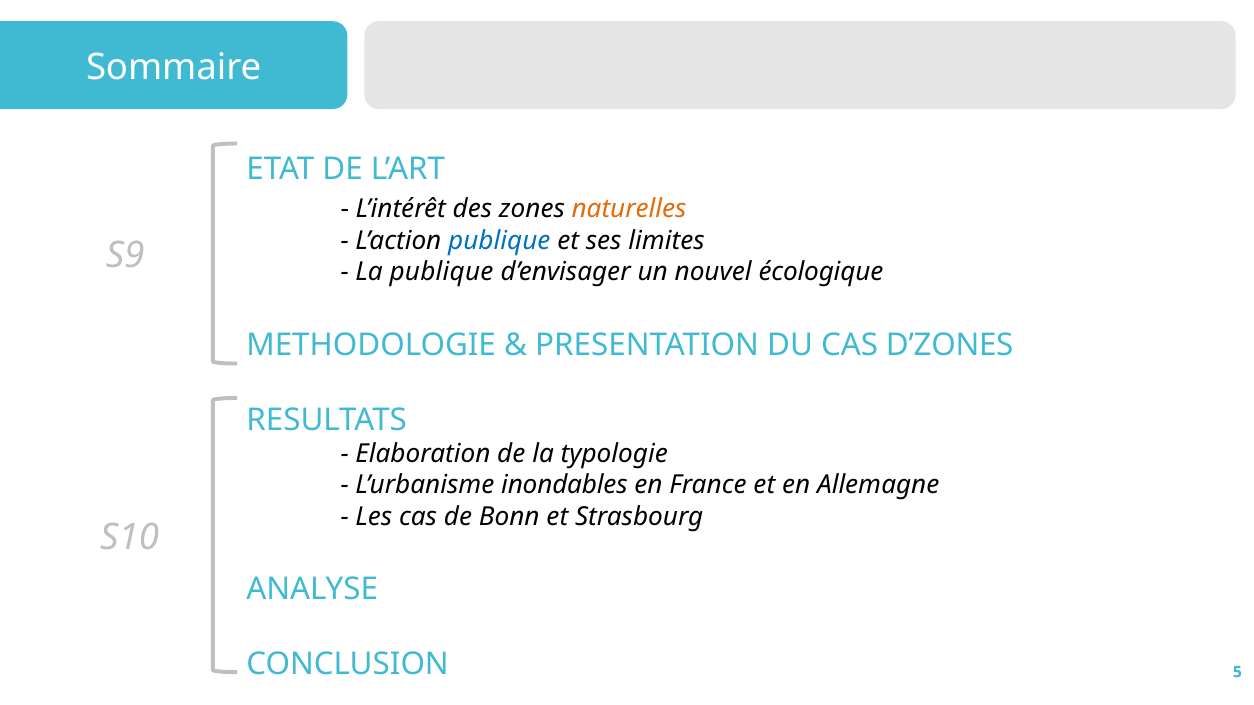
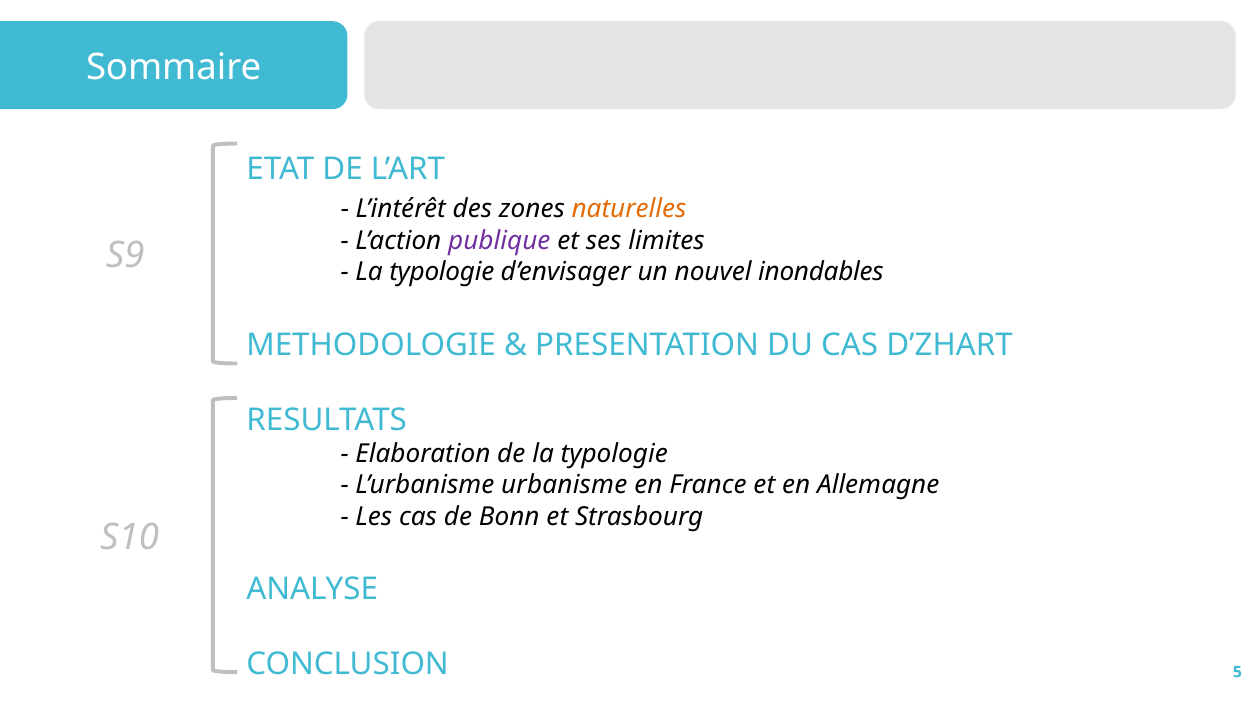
publique at (499, 241) colour: blue -> purple
publique at (442, 272): publique -> typologie
écologique: écologique -> inondables
D’ZONES: D’ZONES -> D’ZHART
inondables: inondables -> urbanisme
